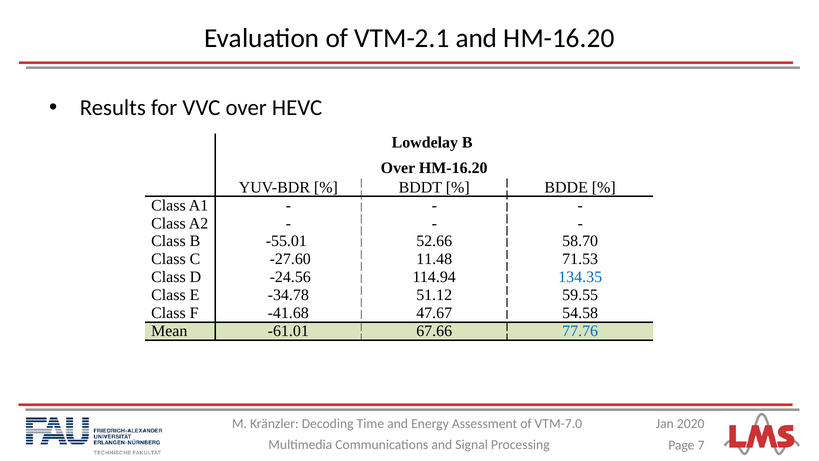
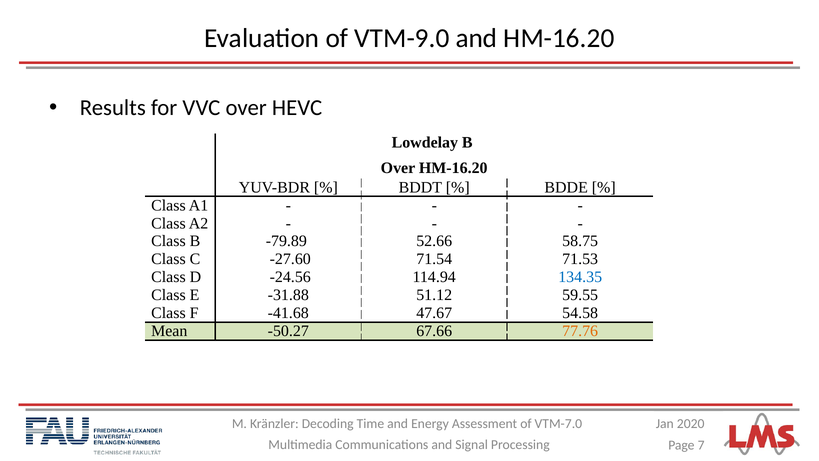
VTM-2.1: VTM-2.1 -> VTM-9.0
-55.01: -55.01 -> -79.89
58.70: 58.70 -> 58.75
11.48: 11.48 -> 71.54
-34.78: -34.78 -> -31.88
-61.01: -61.01 -> -50.27
77.76 colour: blue -> orange
